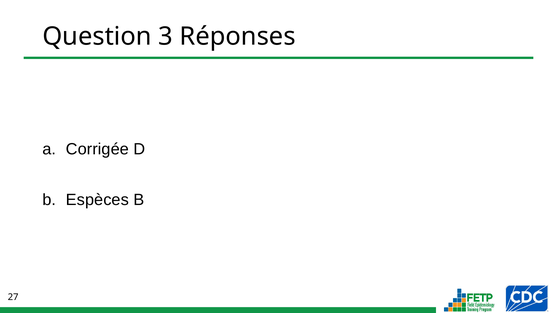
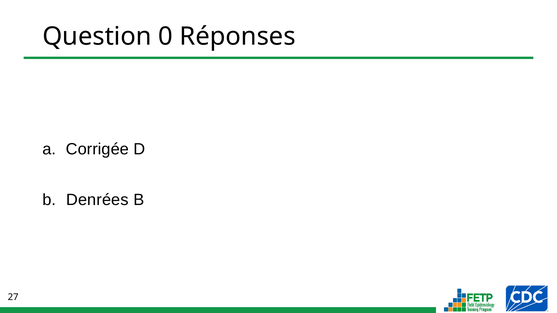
3: 3 -> 0
Espèces: Espèces -> Denrées
